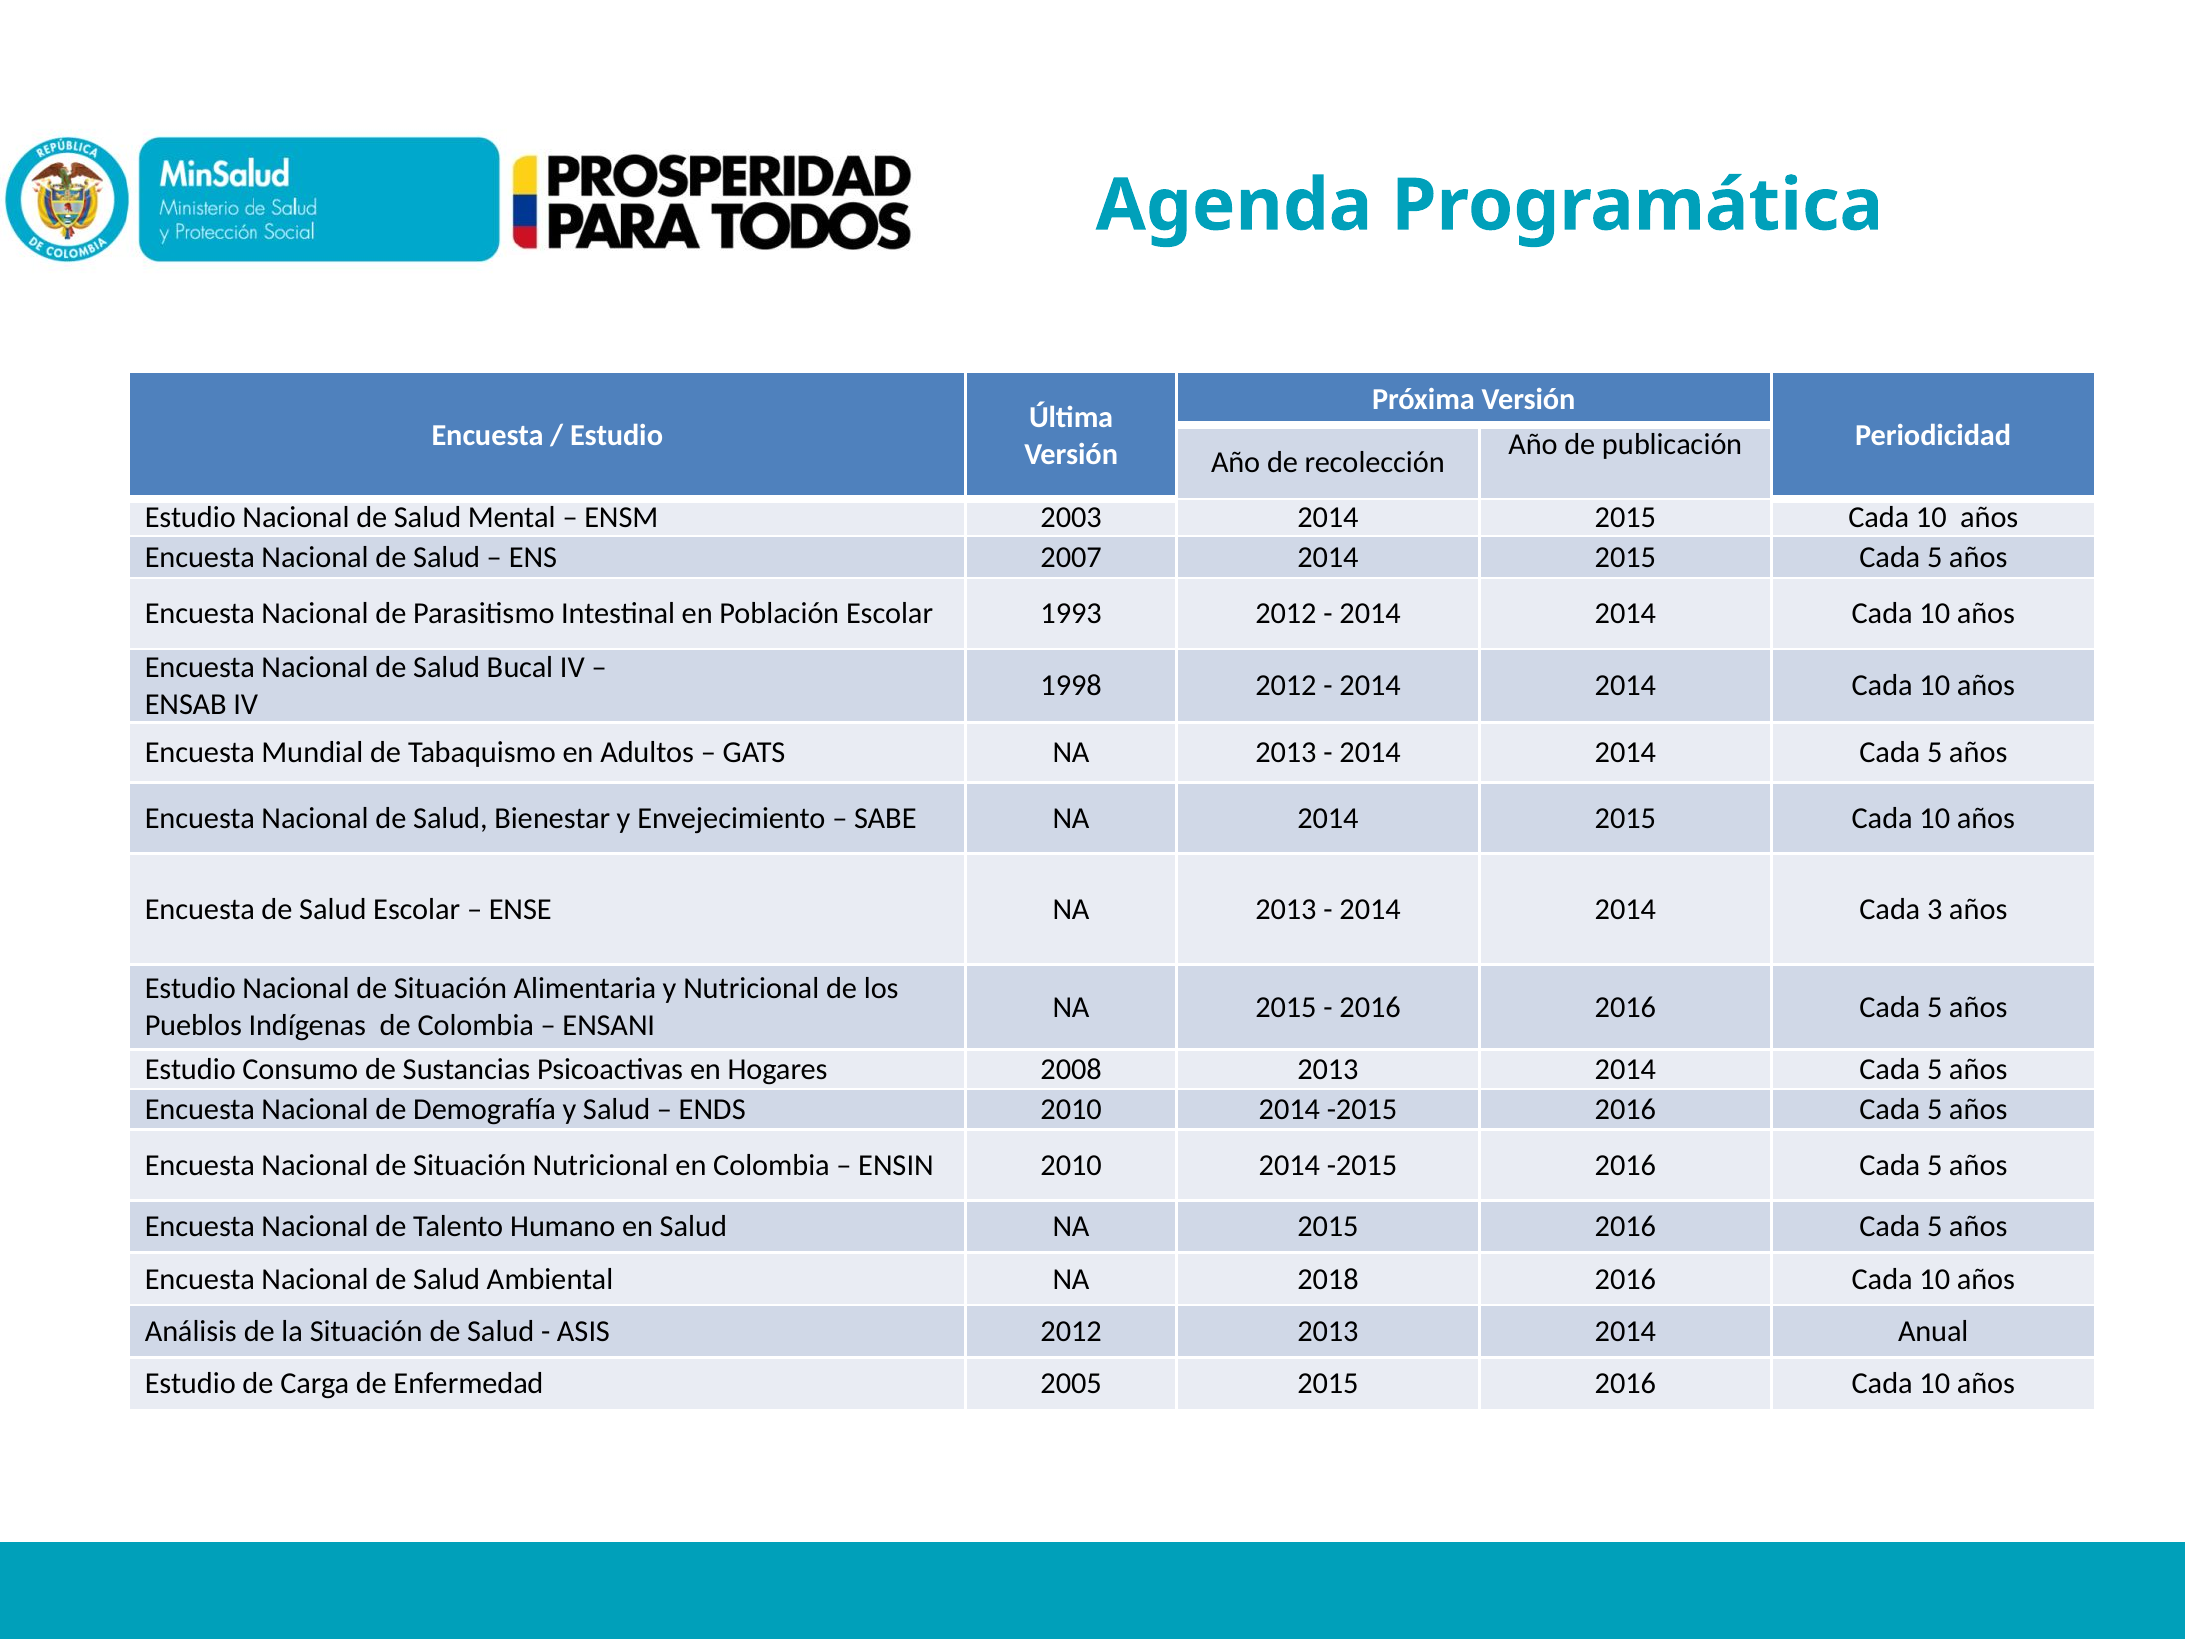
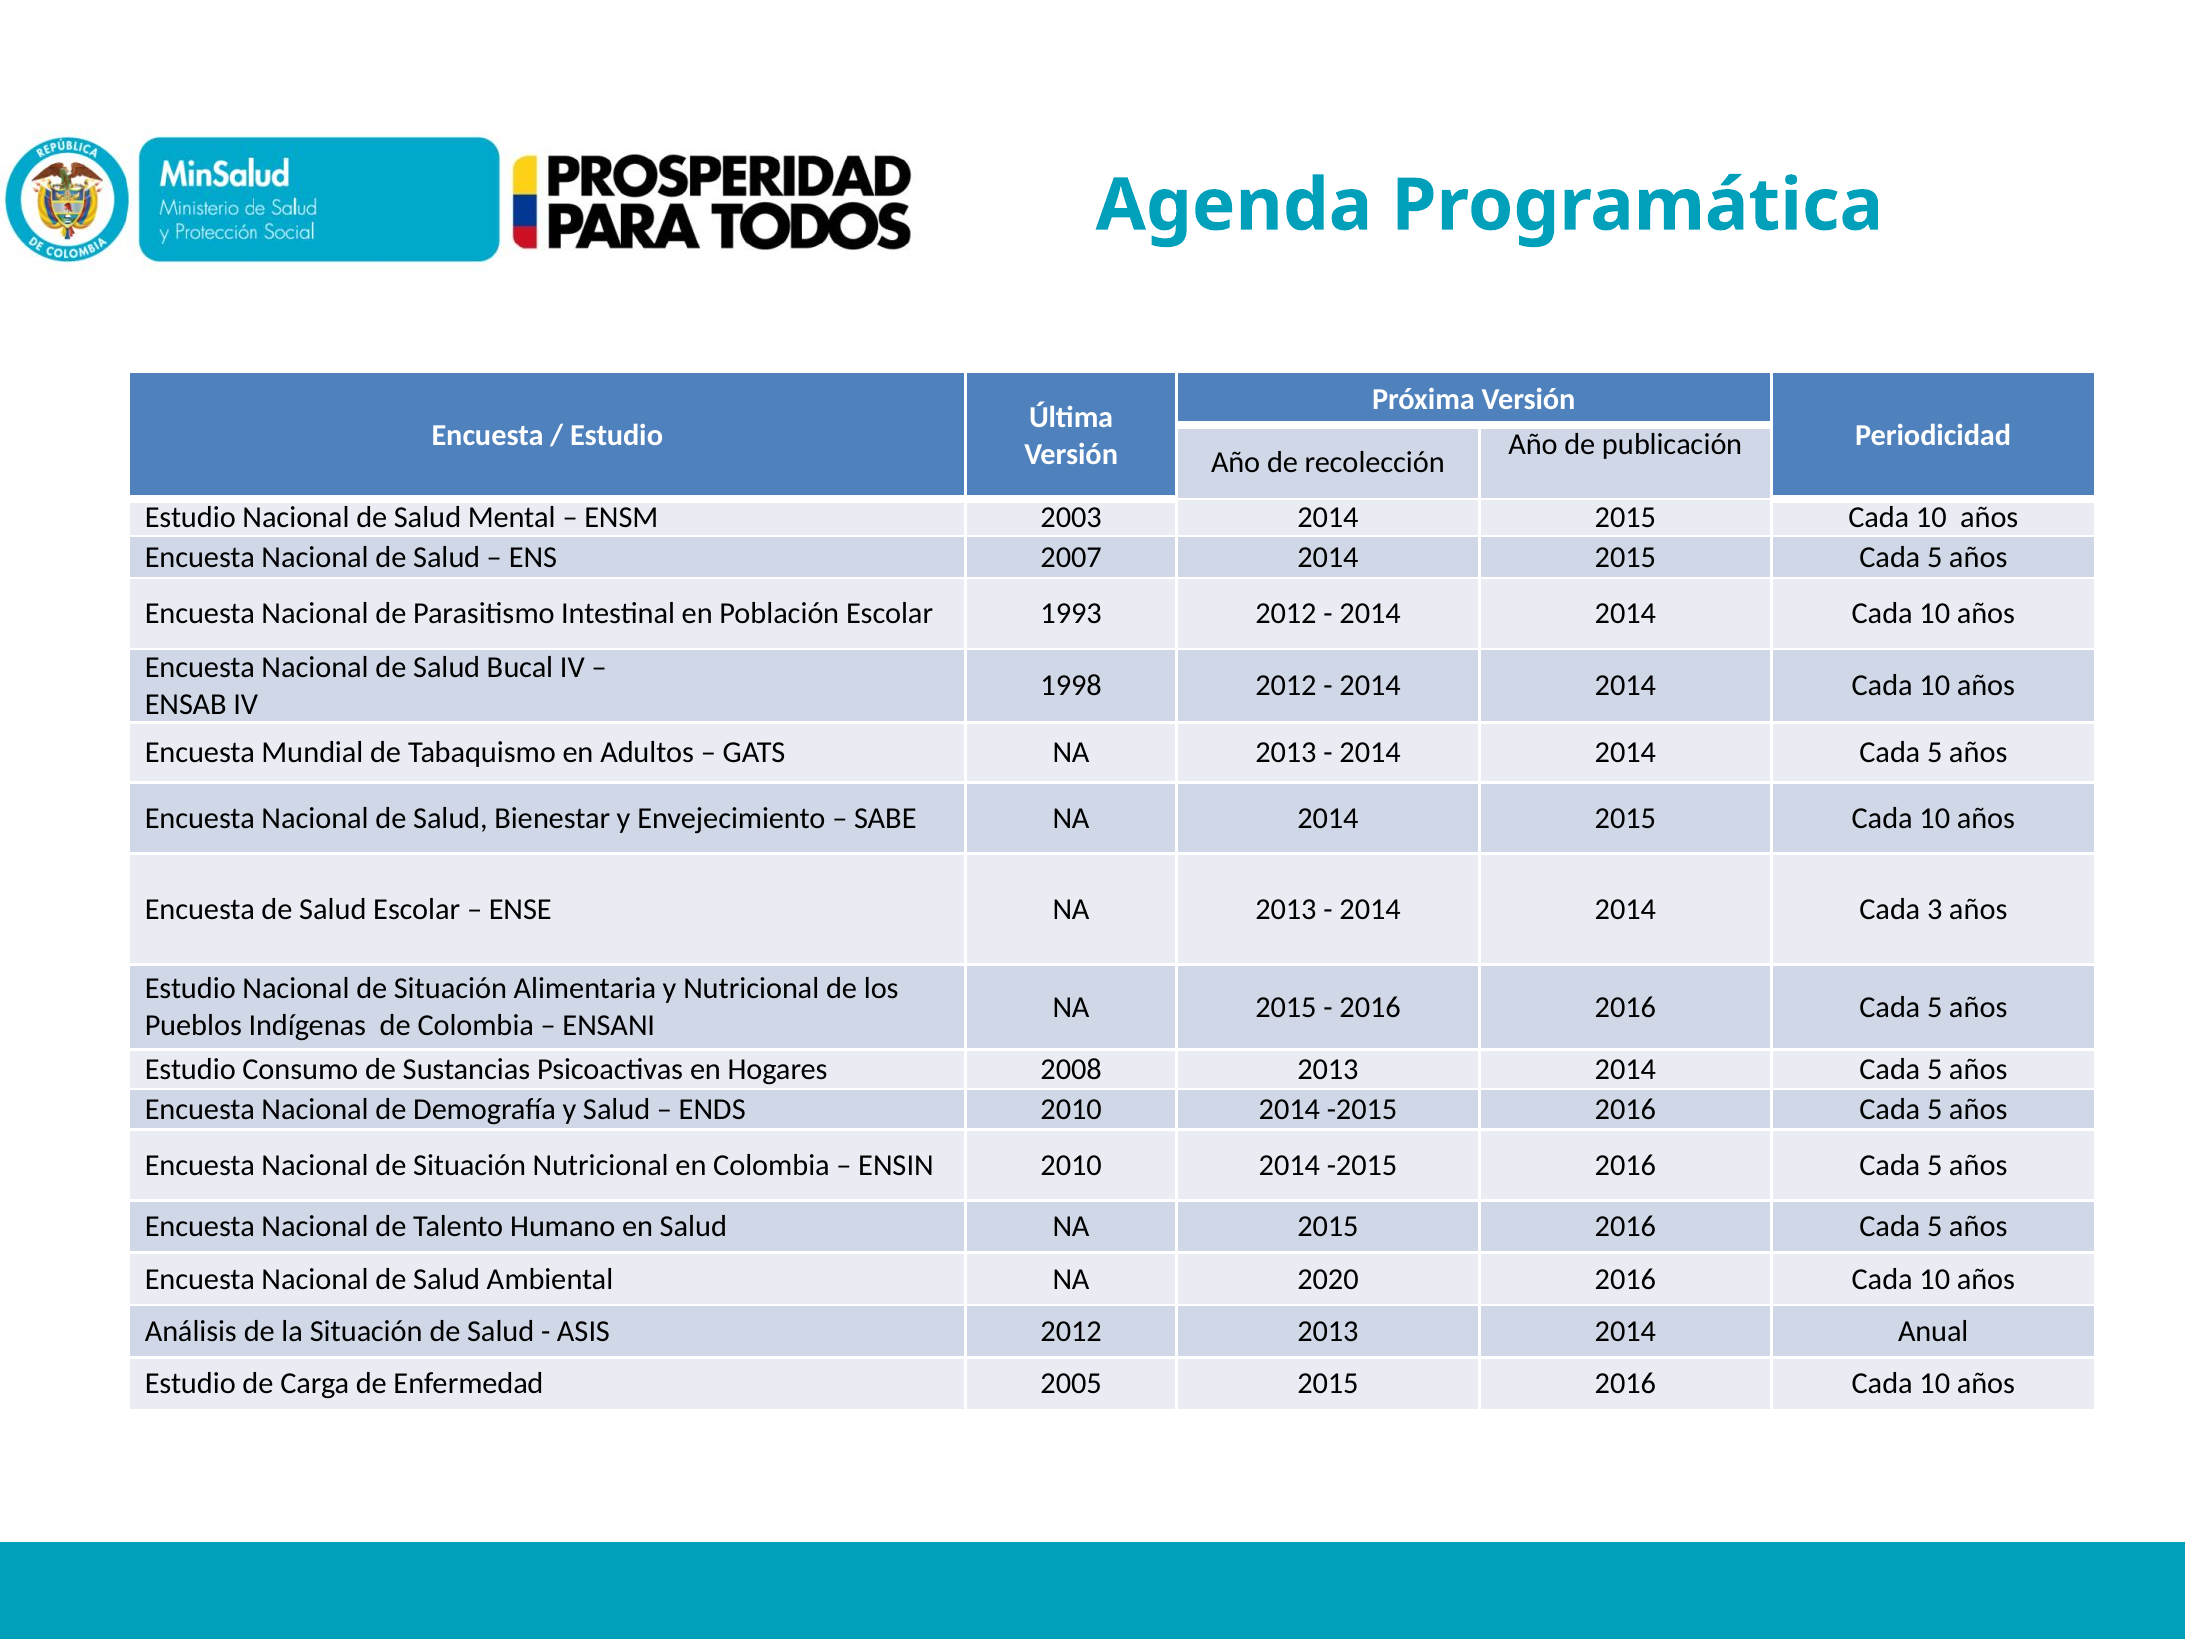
2018: 2018 -> 2020
